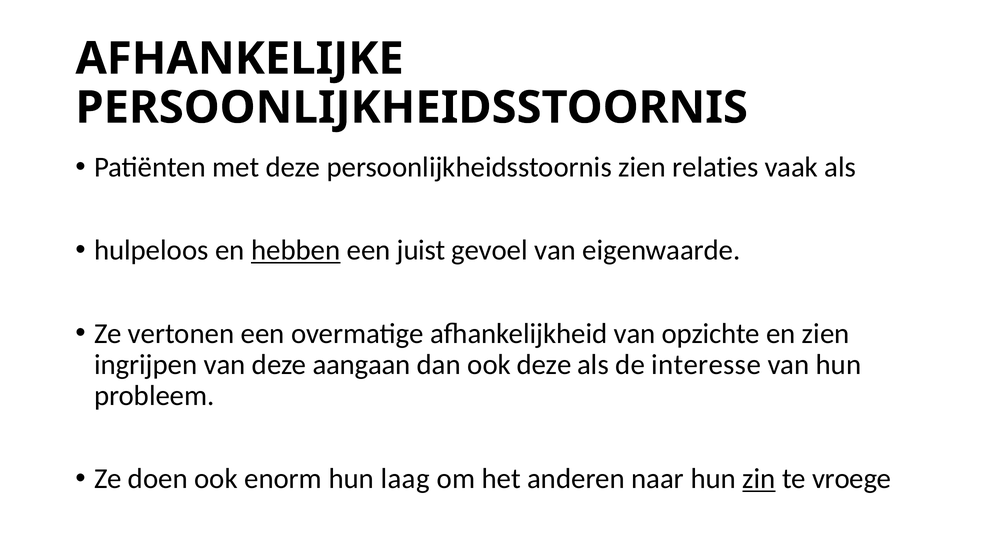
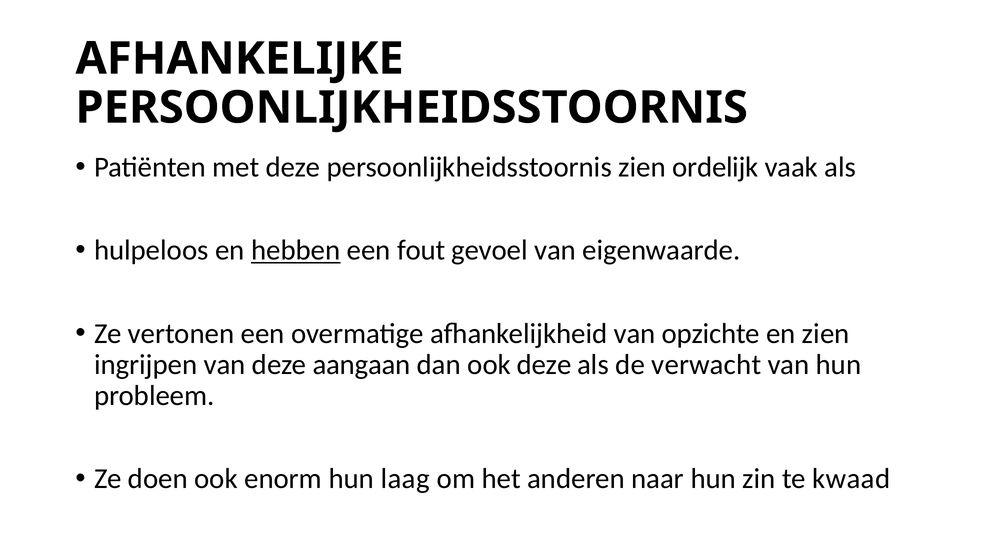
relaties: relaties -> ordelijk
juist: juist -> fout
interesse: interesse -> verwacht
zin underline: present -> none
vroege: vroege -> kwaad
